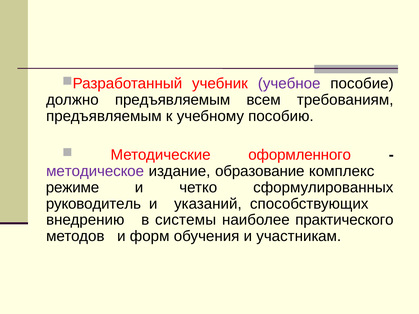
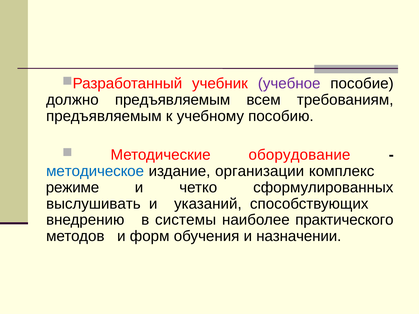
оформленного: оформленного -> оборудование
методическое colour: purple -> blue
образование: образование -> организации
руководитель: руководитель -> выслушивать
участникам: участникам -> назначении
